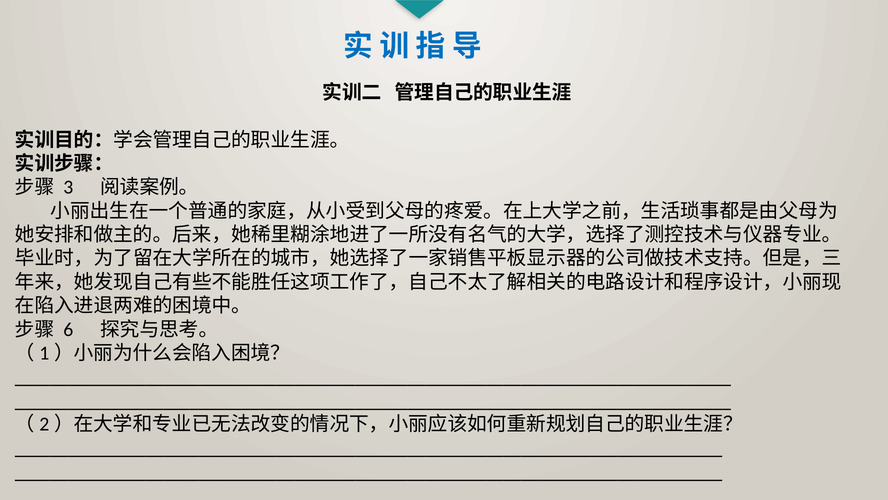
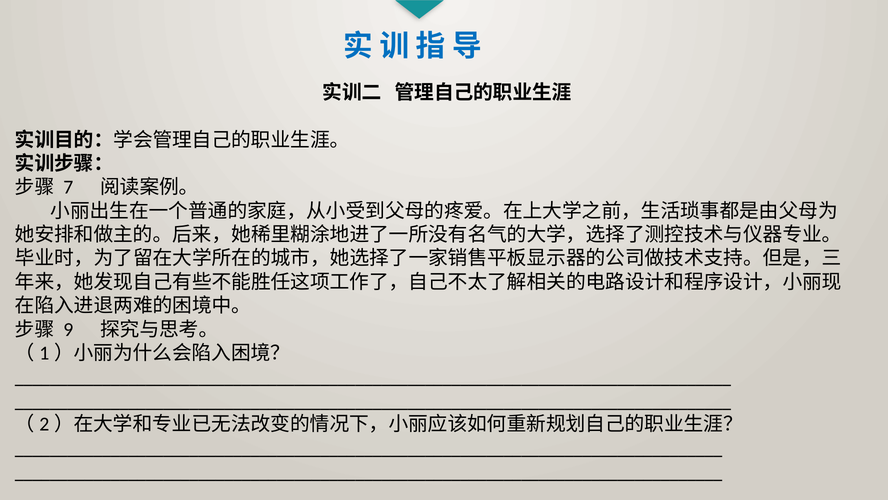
3: 3 -> 7
6: 6 -> 9
